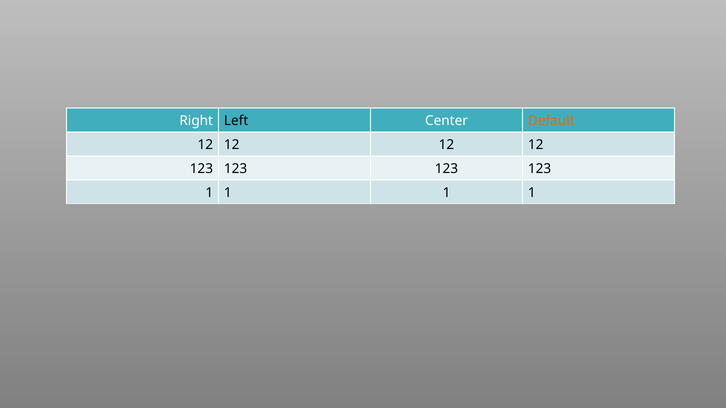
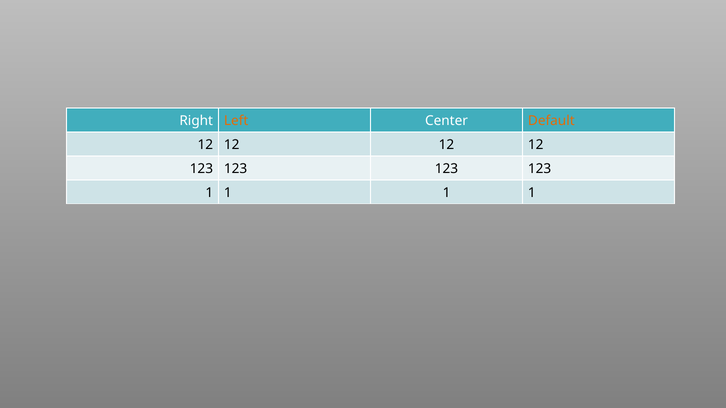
Left colour: black -> orange
